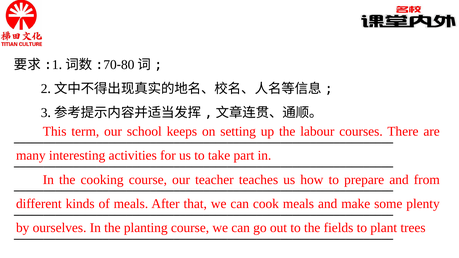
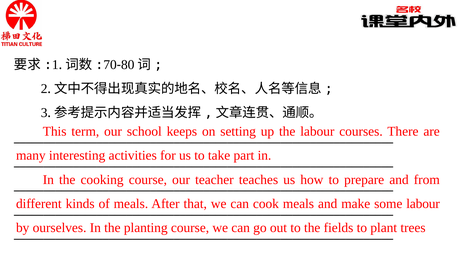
some plenty: plenty -> labour
